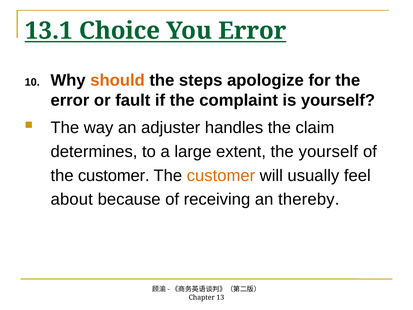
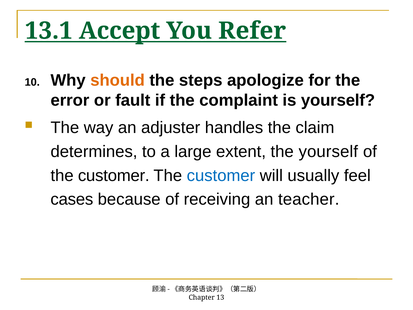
Choice: Choice -> Accept
You Error: Error -> Refer
customer at (221, 175) colour: orange -> blue
about: about -> cases
thereby: thereby -> teacher
